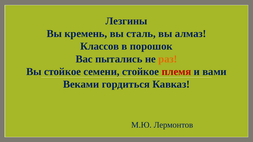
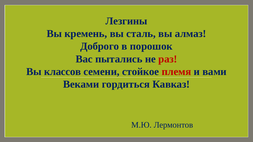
Классов: Классов -> Доброго
раз colour: orange -> red
Вы стойкое: стойкое -> классов
